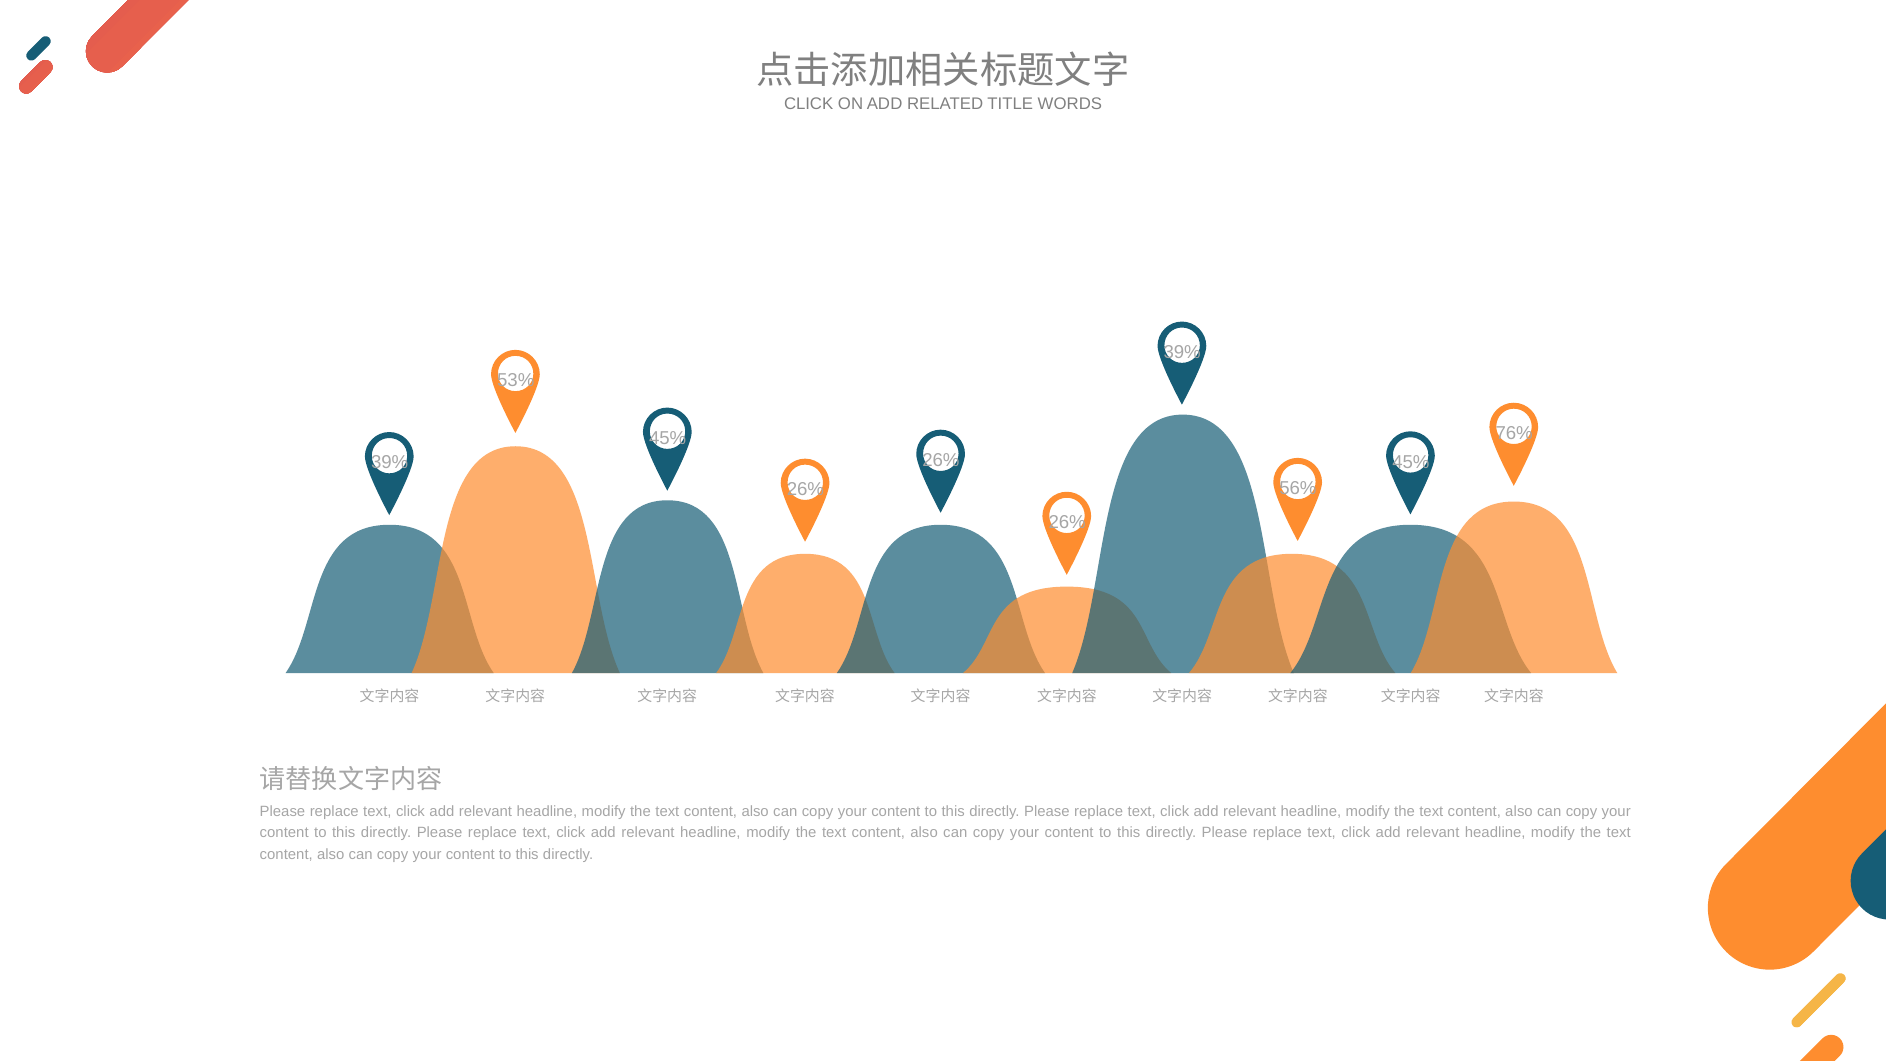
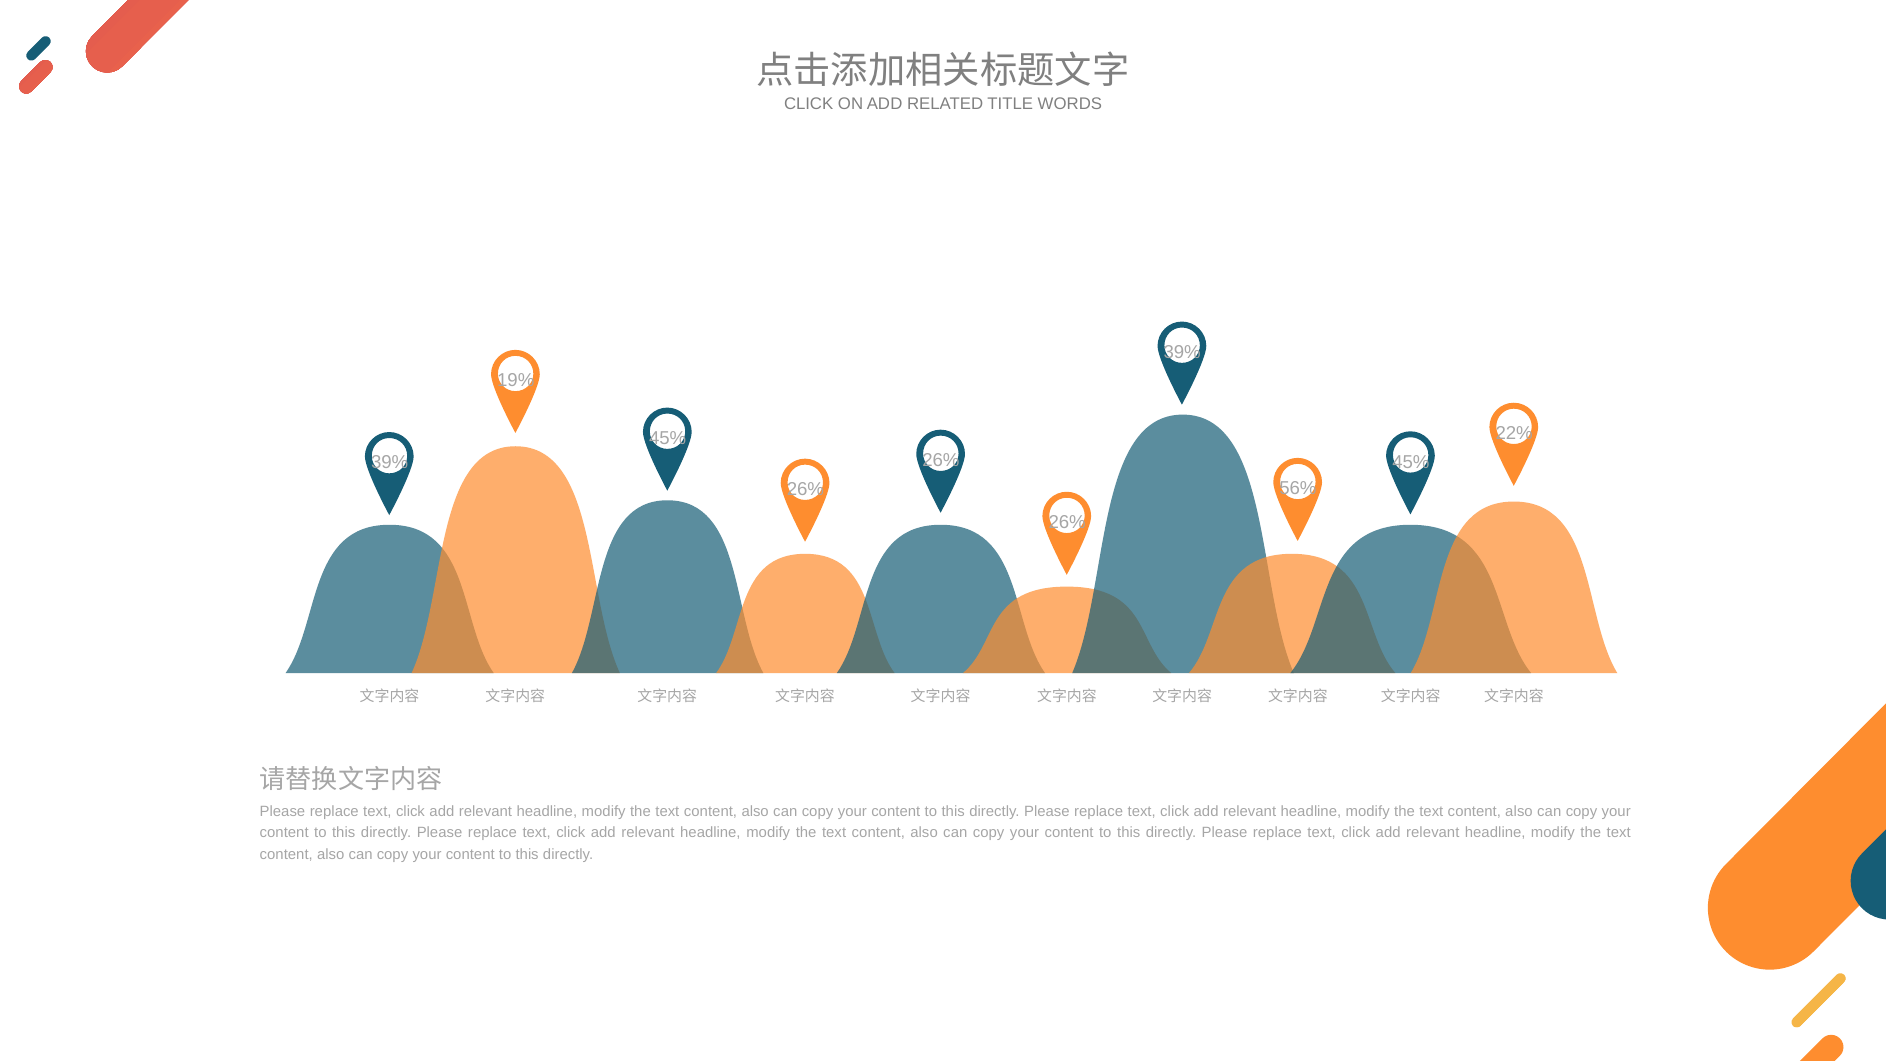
53%: 53% -> 19%
76%: 76% -> 22%
